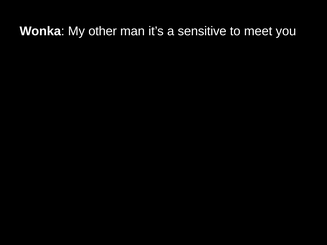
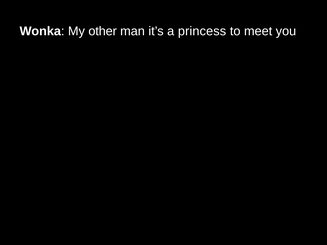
sensitive: sensitive -> princess
